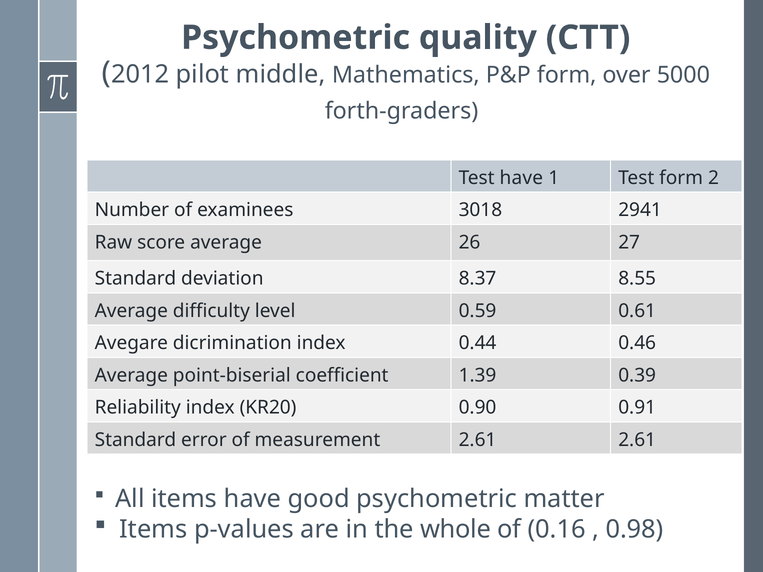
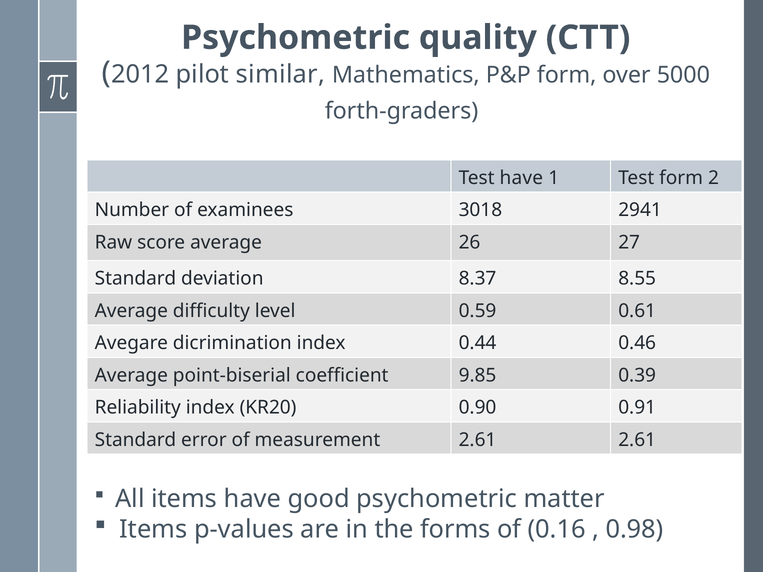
middle: middle -> similar
1.39: 1.39 -> 9.85
whole: whole -> forms
